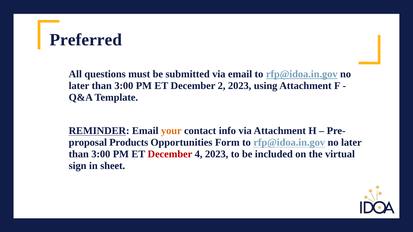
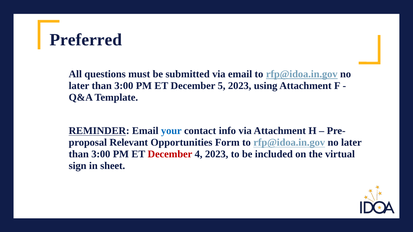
2: 2 -> 5
your colour: orange -> blue
Products: Products -> Relevant
